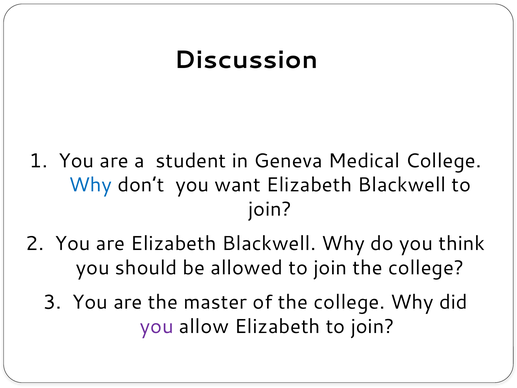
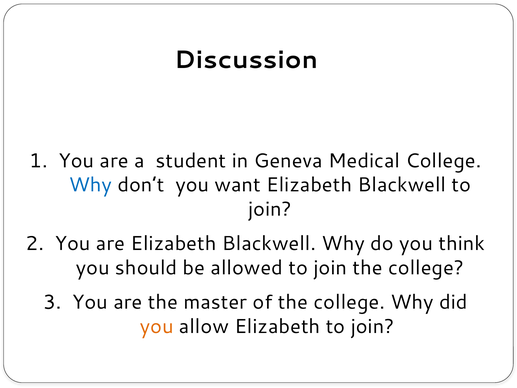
you at (157, 326) colour: purple -> orange
